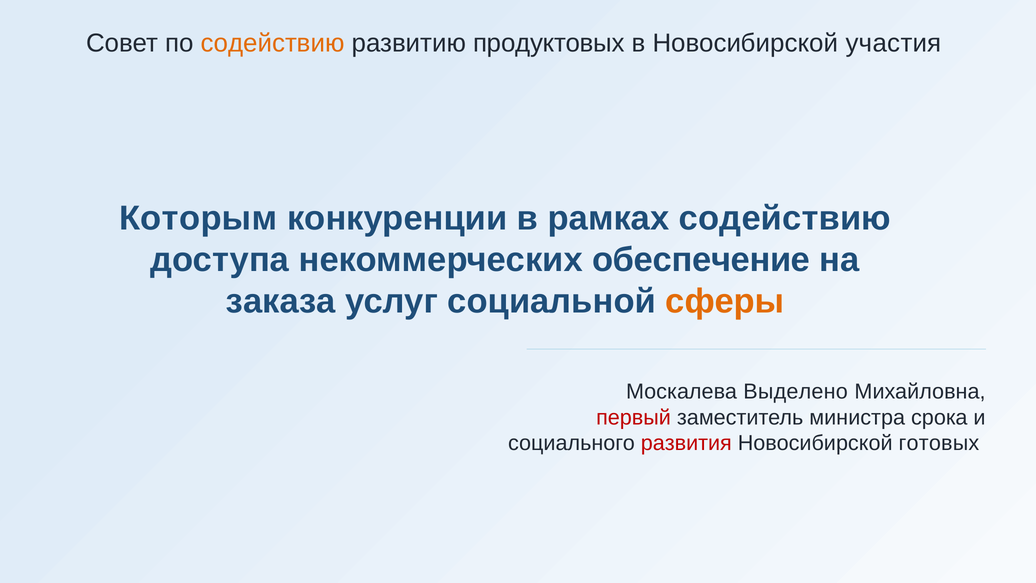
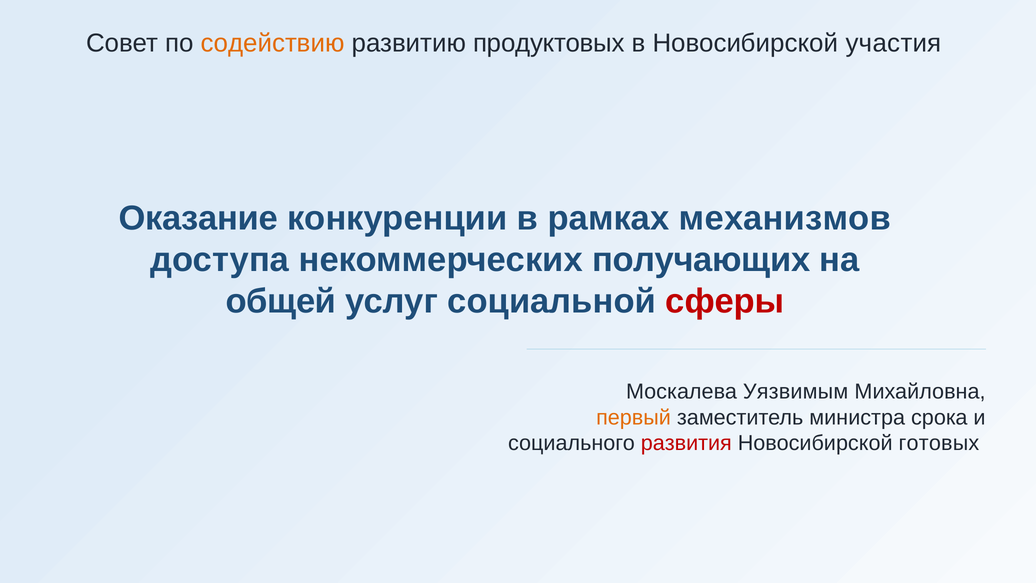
Которым: Которым -> Оказание
рамках содействию: содействию -> механизмов
обеспечение: обеспечение -> получающих
заказа: заказа -> общей
сферы colour: orange -> red
Выделено: Выделено -> Уязвимым
первый colour: red -> orange
